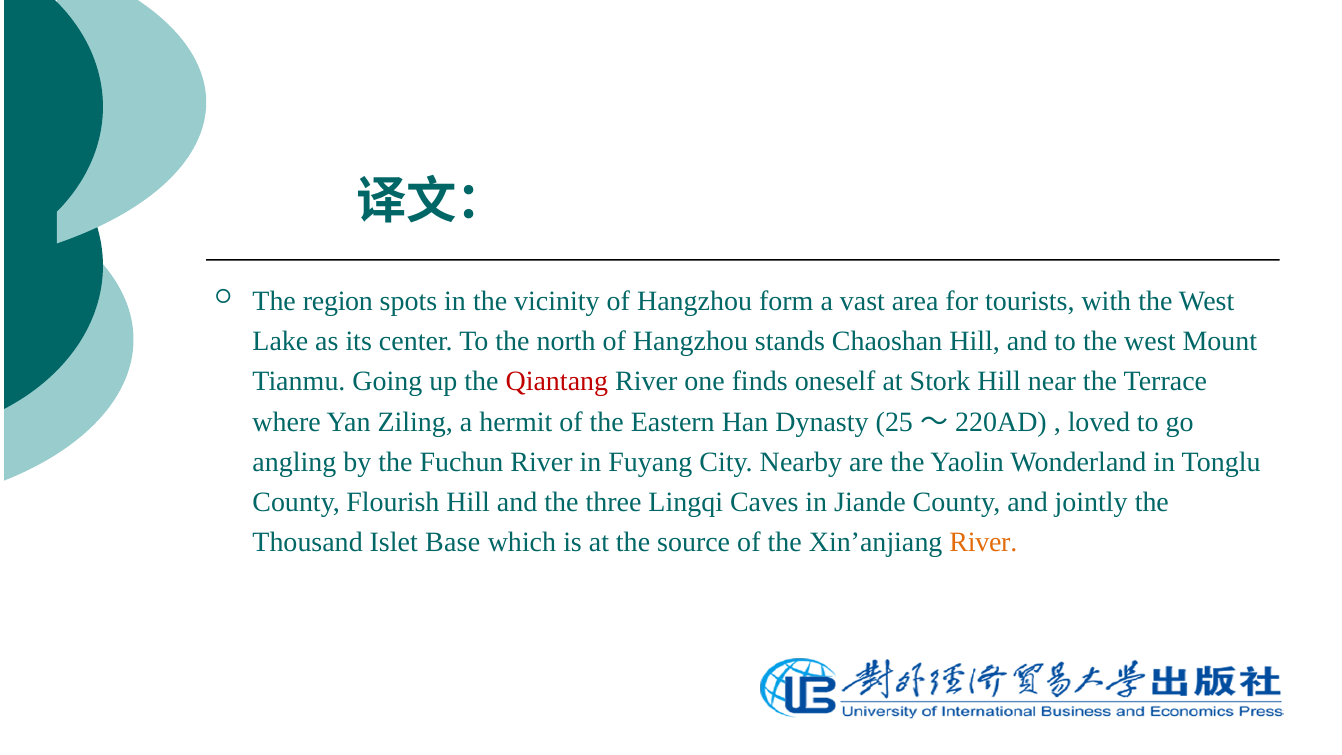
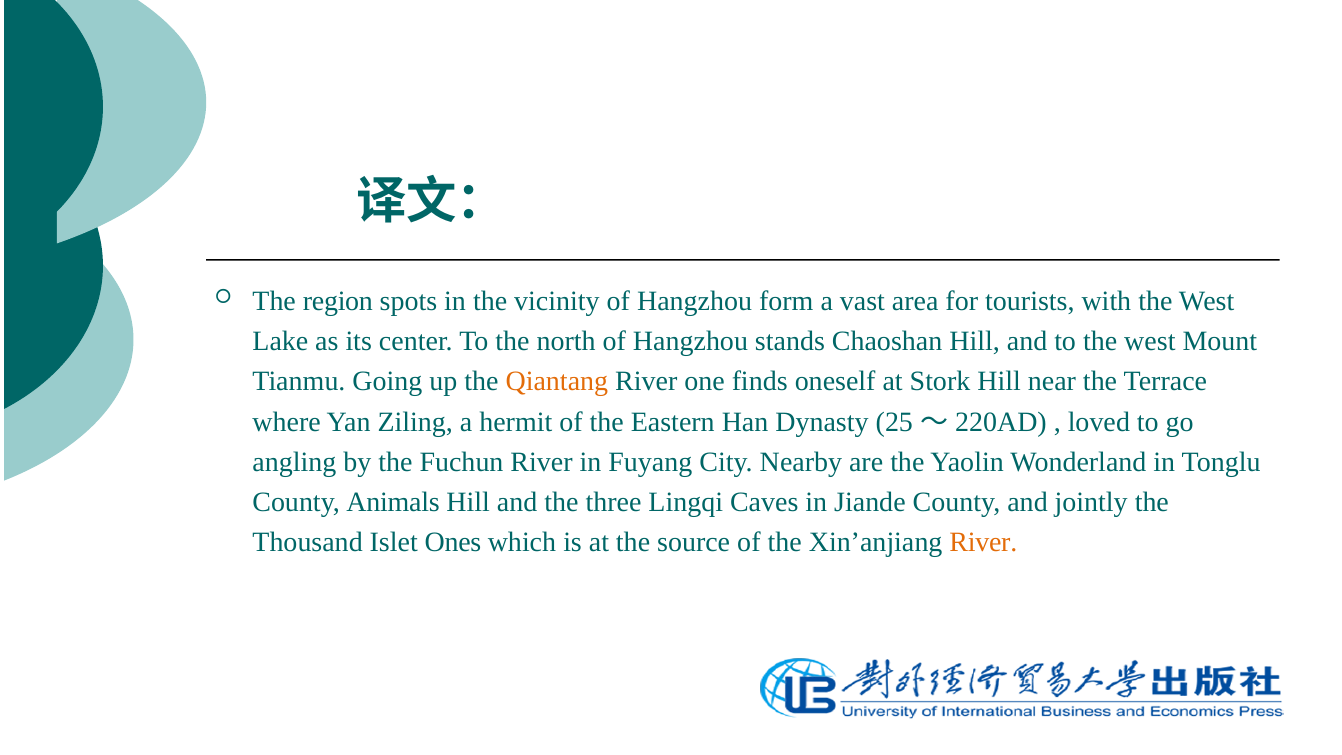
Qiantang colour: red -> orange
Flourish: Flourish -> Animals
Base: Base -> Ones
